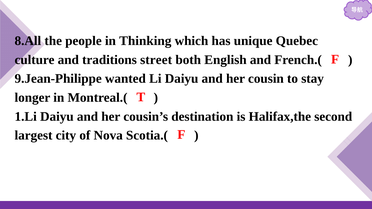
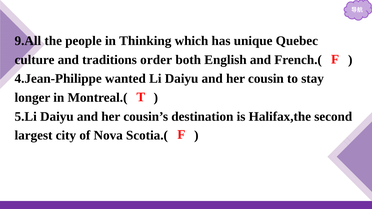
8.All: 8.All -> 9.All
street: street -> order
9.Jean-Philippe: 9.Jean-Philippe -> 4.Jean-Philippe
1.Li: 1.Li -> 5.Li
